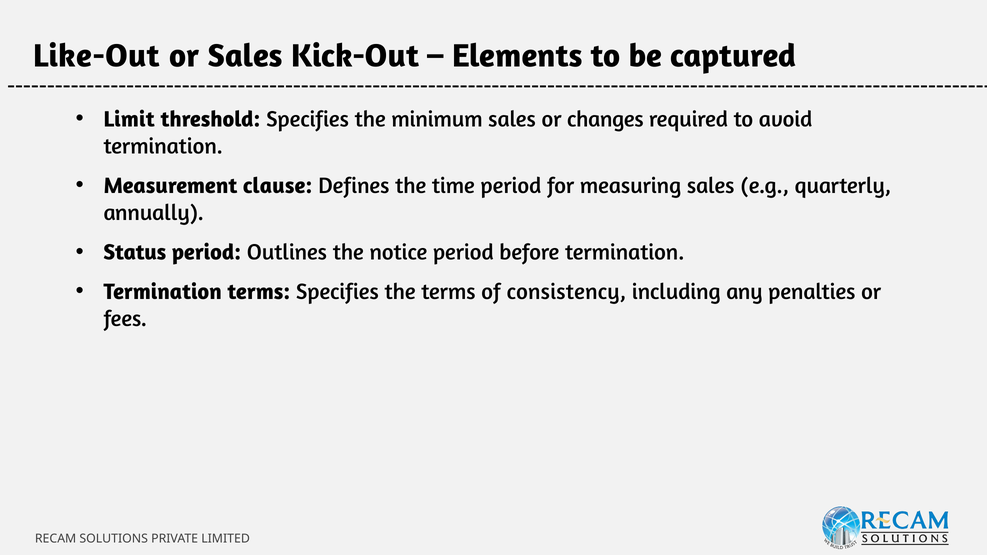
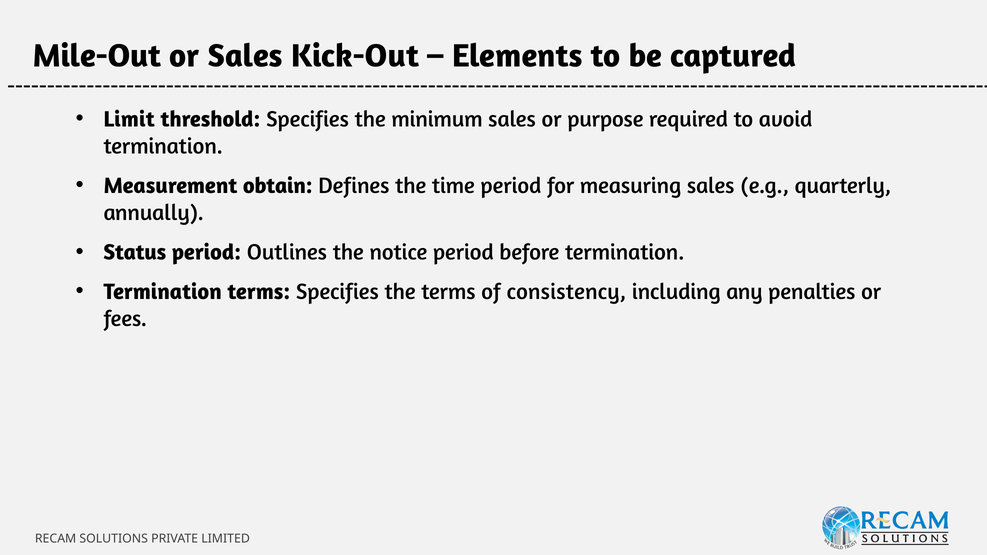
Like-Out: Like-Out -> Mile-Out
changes: changes -> purpose
clause: clause -> obtain
